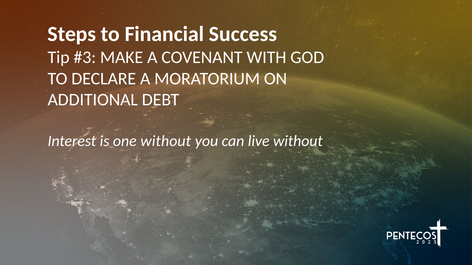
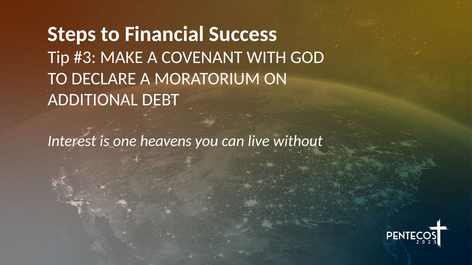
one without: without -> heavens
